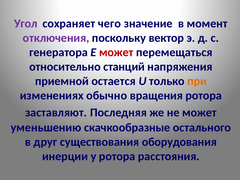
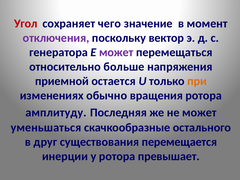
Угол colour: purple -> red
может at (116, 52) colour: red -> purple
станций: станций -> больше
заставляют: заставляют -> амплитуду
уменьшению: уменьшению -> уменьшаться
оборудования: оборудования -> перемещается
расстояния: расстояния -> превышает
